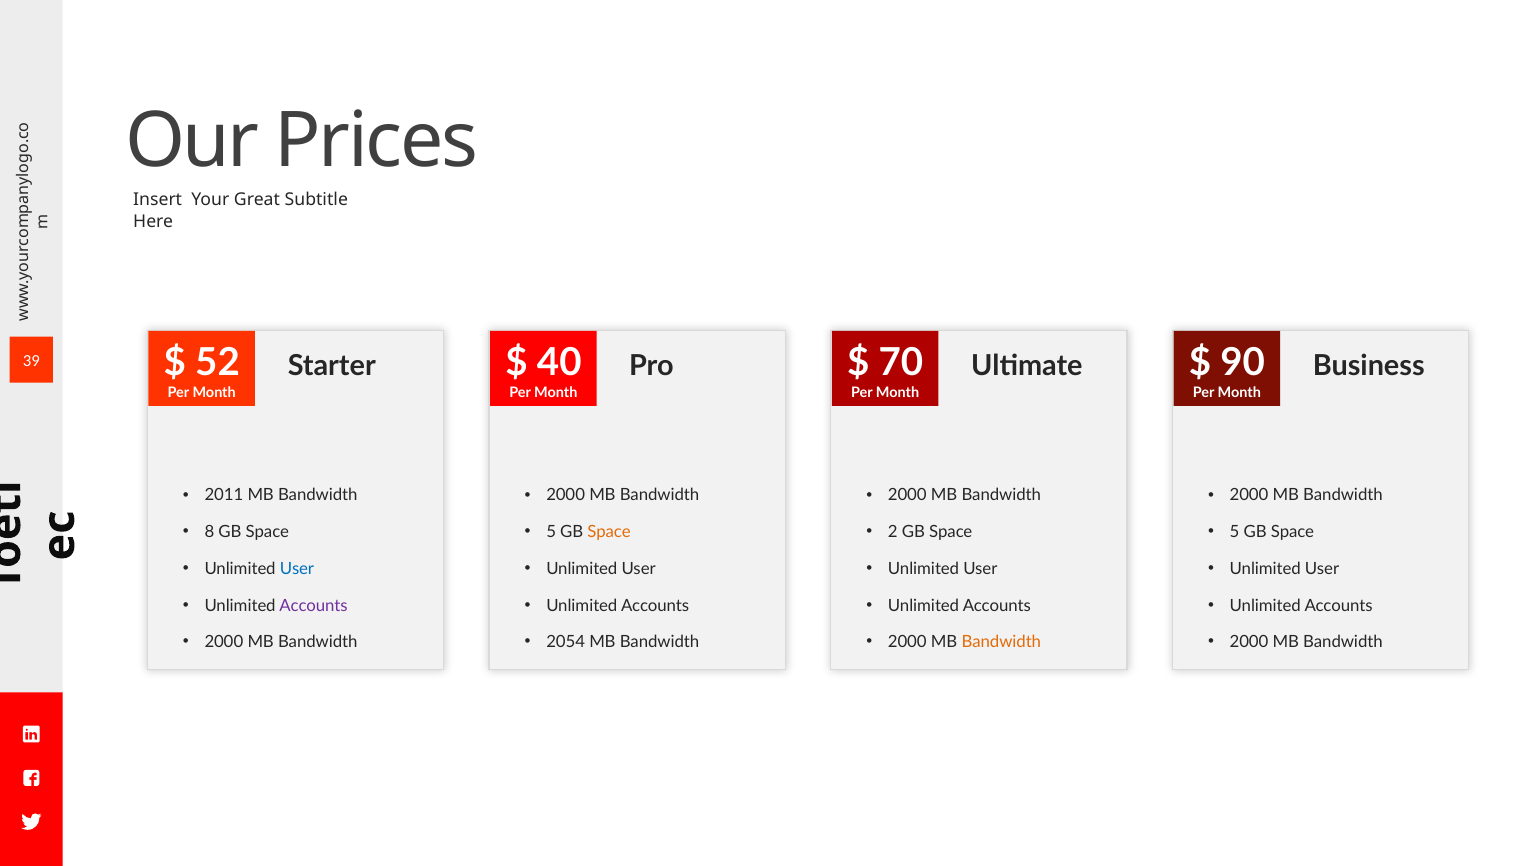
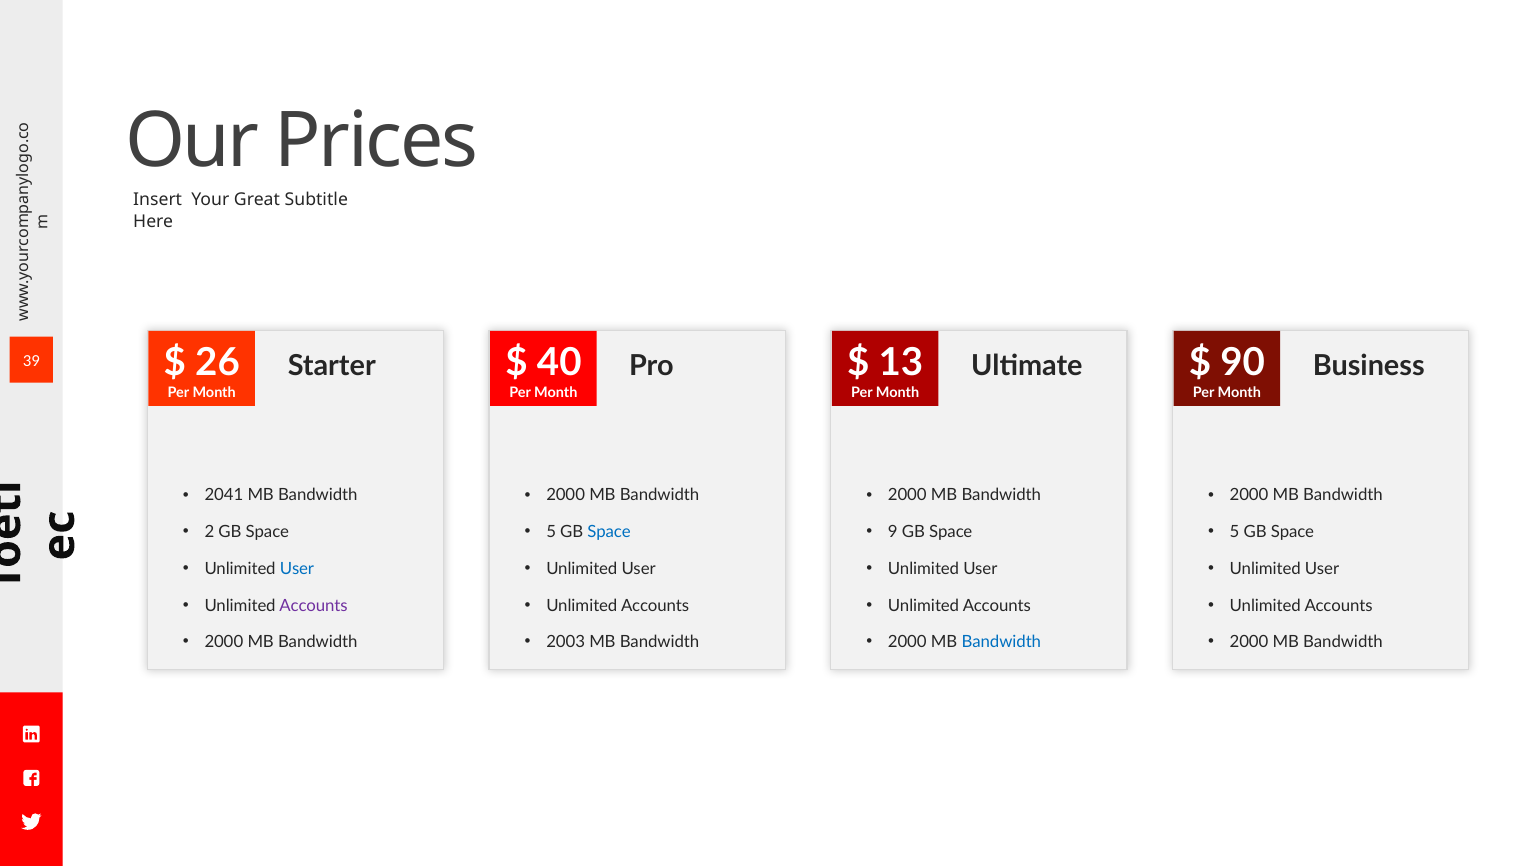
52: 52 -> 26
70: 70 -> 13
2011: 2011 -> 2041
8: 8 -> 2
Space at (609, 532) colour: orange -> blue
2: 2 -> 9
2054: 2054 -> 2003
Bandwidth at (1001, 642) colour: orange -> blue
